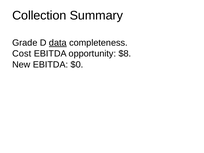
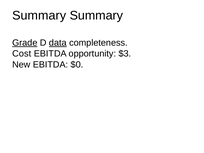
Collection at (39, 15): Collection -> Summary
Grade underline: none -> present
$8: $8 -> $3
